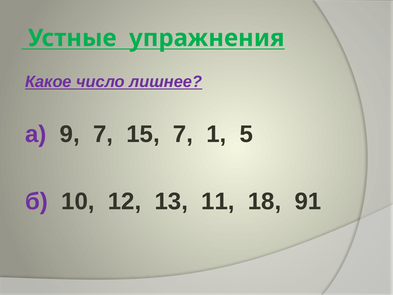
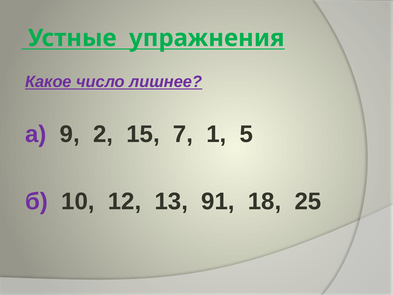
9 7: 7 -> 2
11: 11 -> 91
91: 91 -> 25
